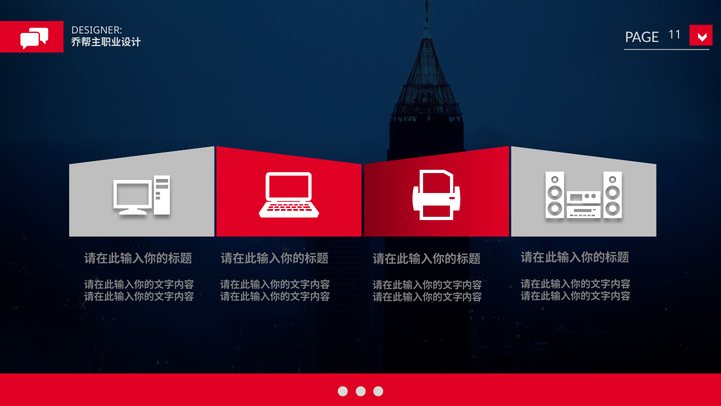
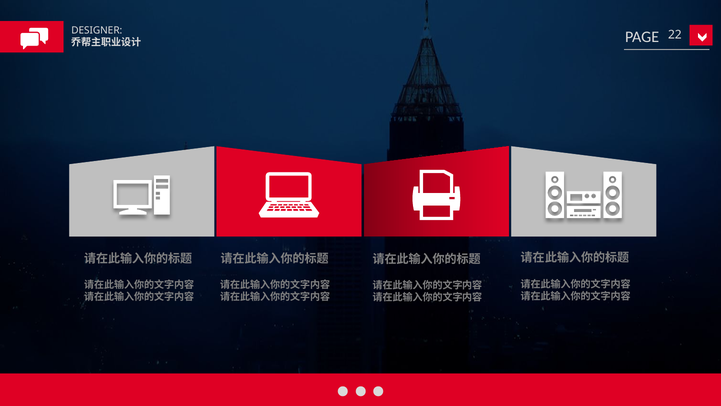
11: 11 -> 22
